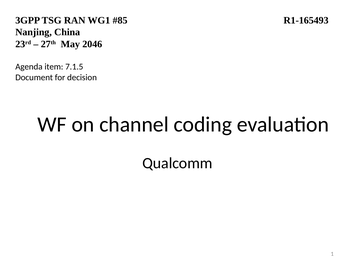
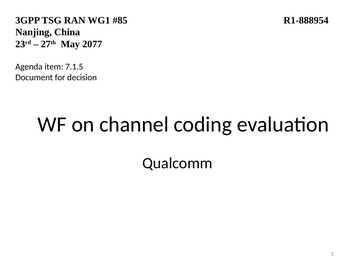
R1-165493: R1-165493 -> R1-888954
2046: 2046 -> 2077
